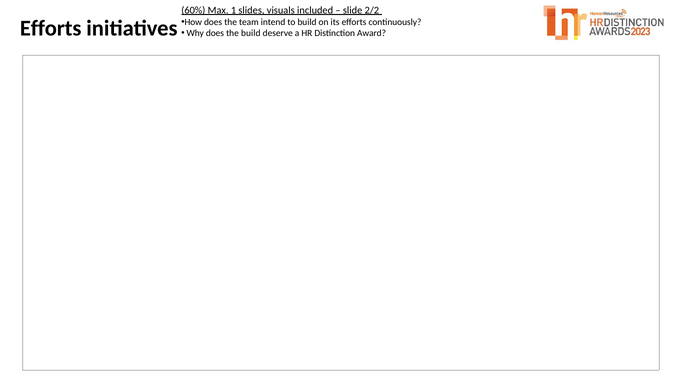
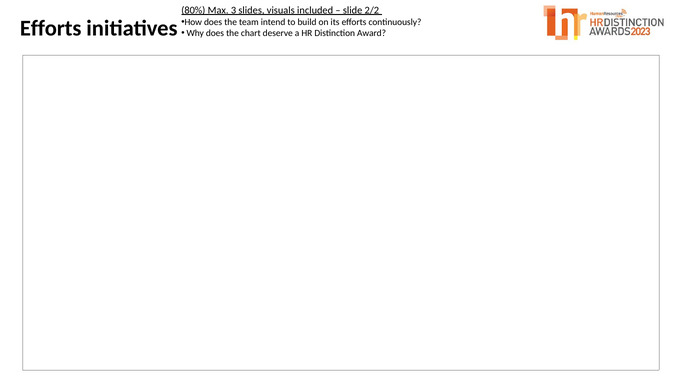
60%: 60% -> 80%
1: 1 -> 3
the build: build -> chart
